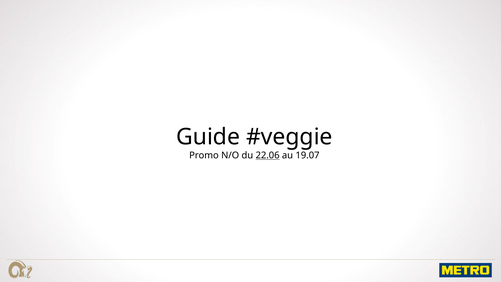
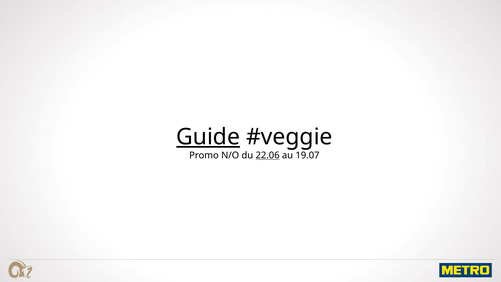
Guide underline: none -> present
